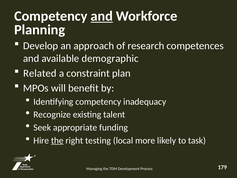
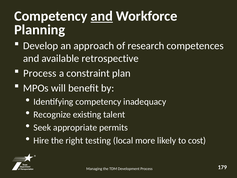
demographic: demographic -> retrospective
Related at (40, 73): Related -> Process
funding: funding -> permits
the at (57, 140) underline: present -> none
task: task -> cost
